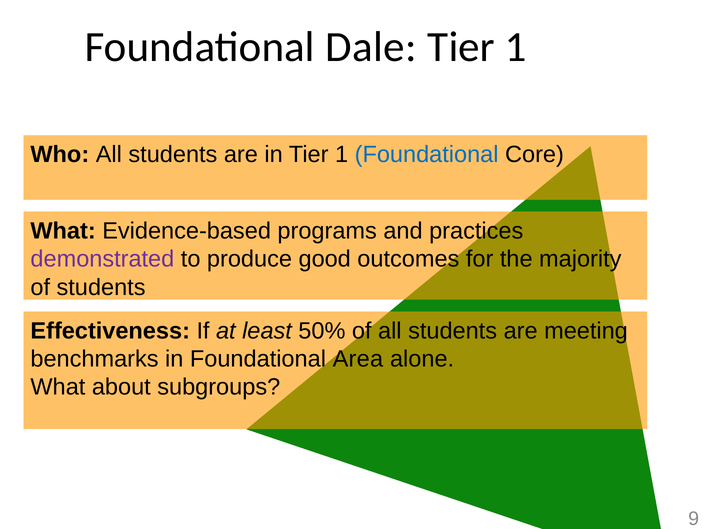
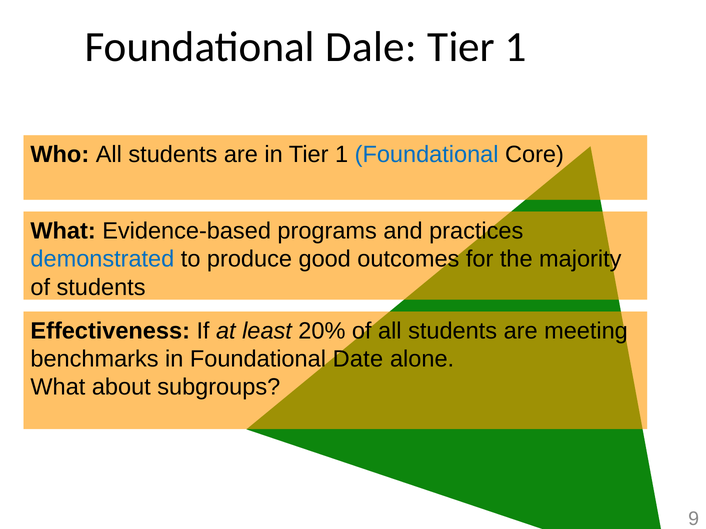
demonstrated colour: purple -> blue
50%: 50% -> 20%
Area: Area -> Date
